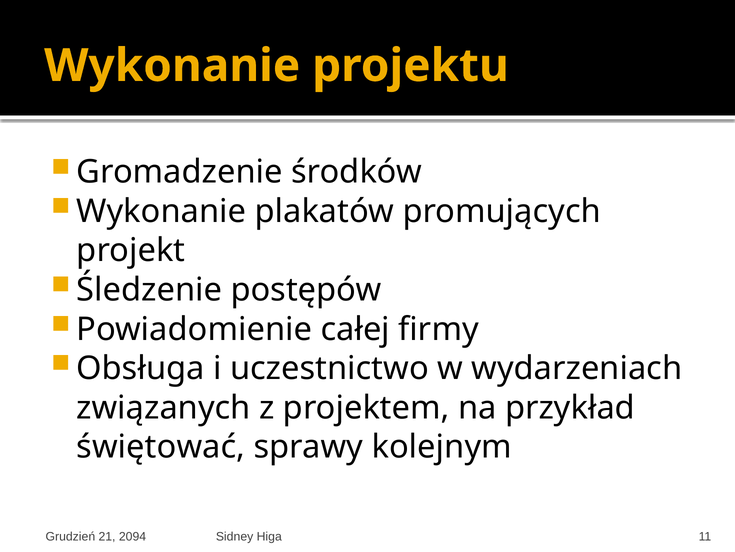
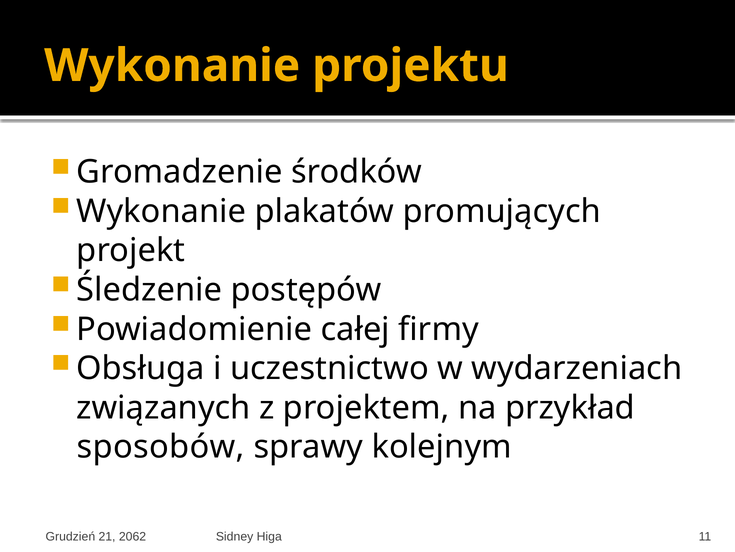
świętować: świętować -> sposobów
2094: 2094 -> 2062
